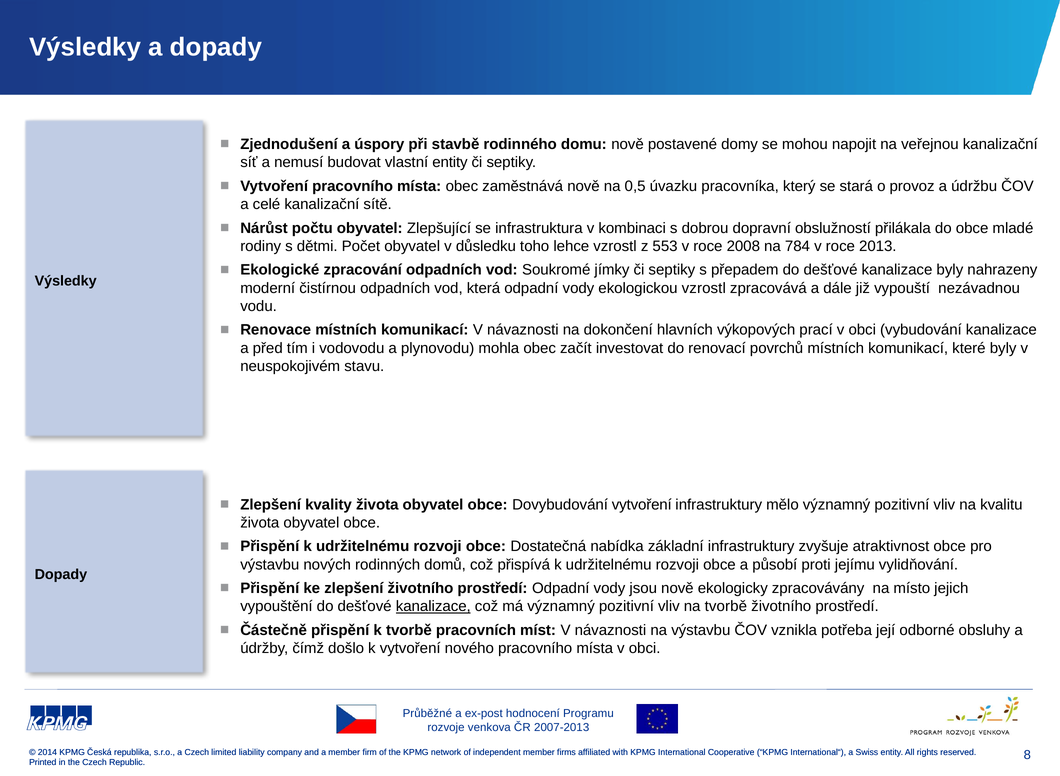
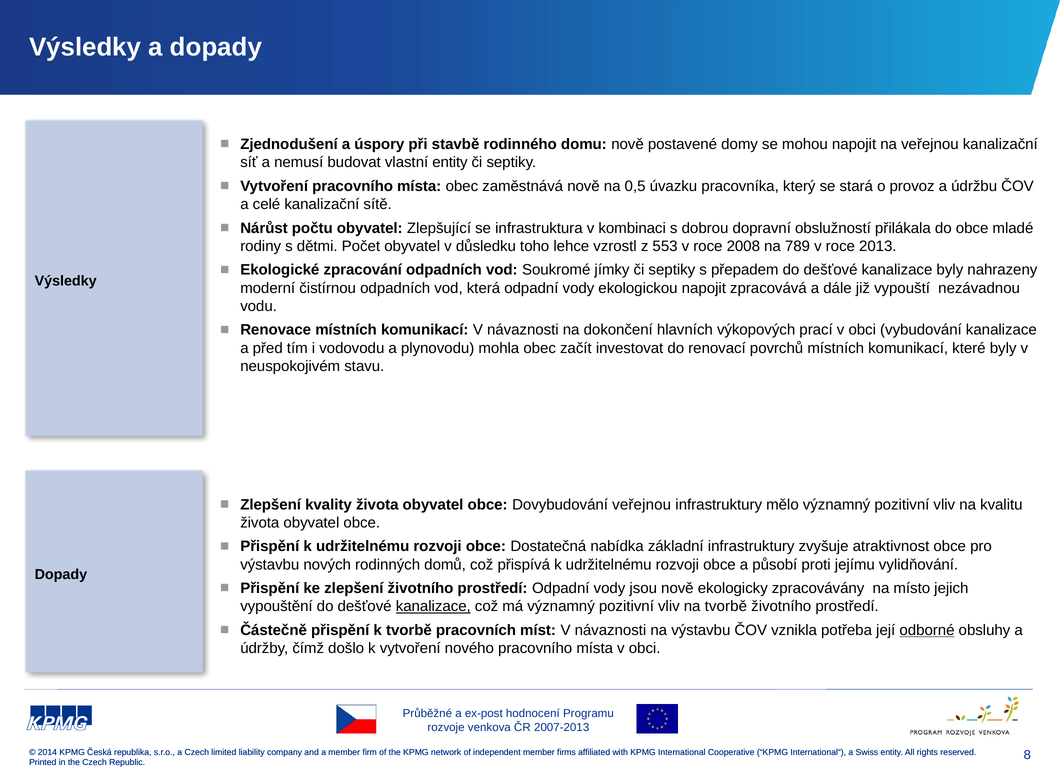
784: 784 -> 789
ekologickou vzrostl: vzrostl -> napojit
Dovybudování vytvoření: vytvoření -> veřejnou
odborné underline: none -> present
